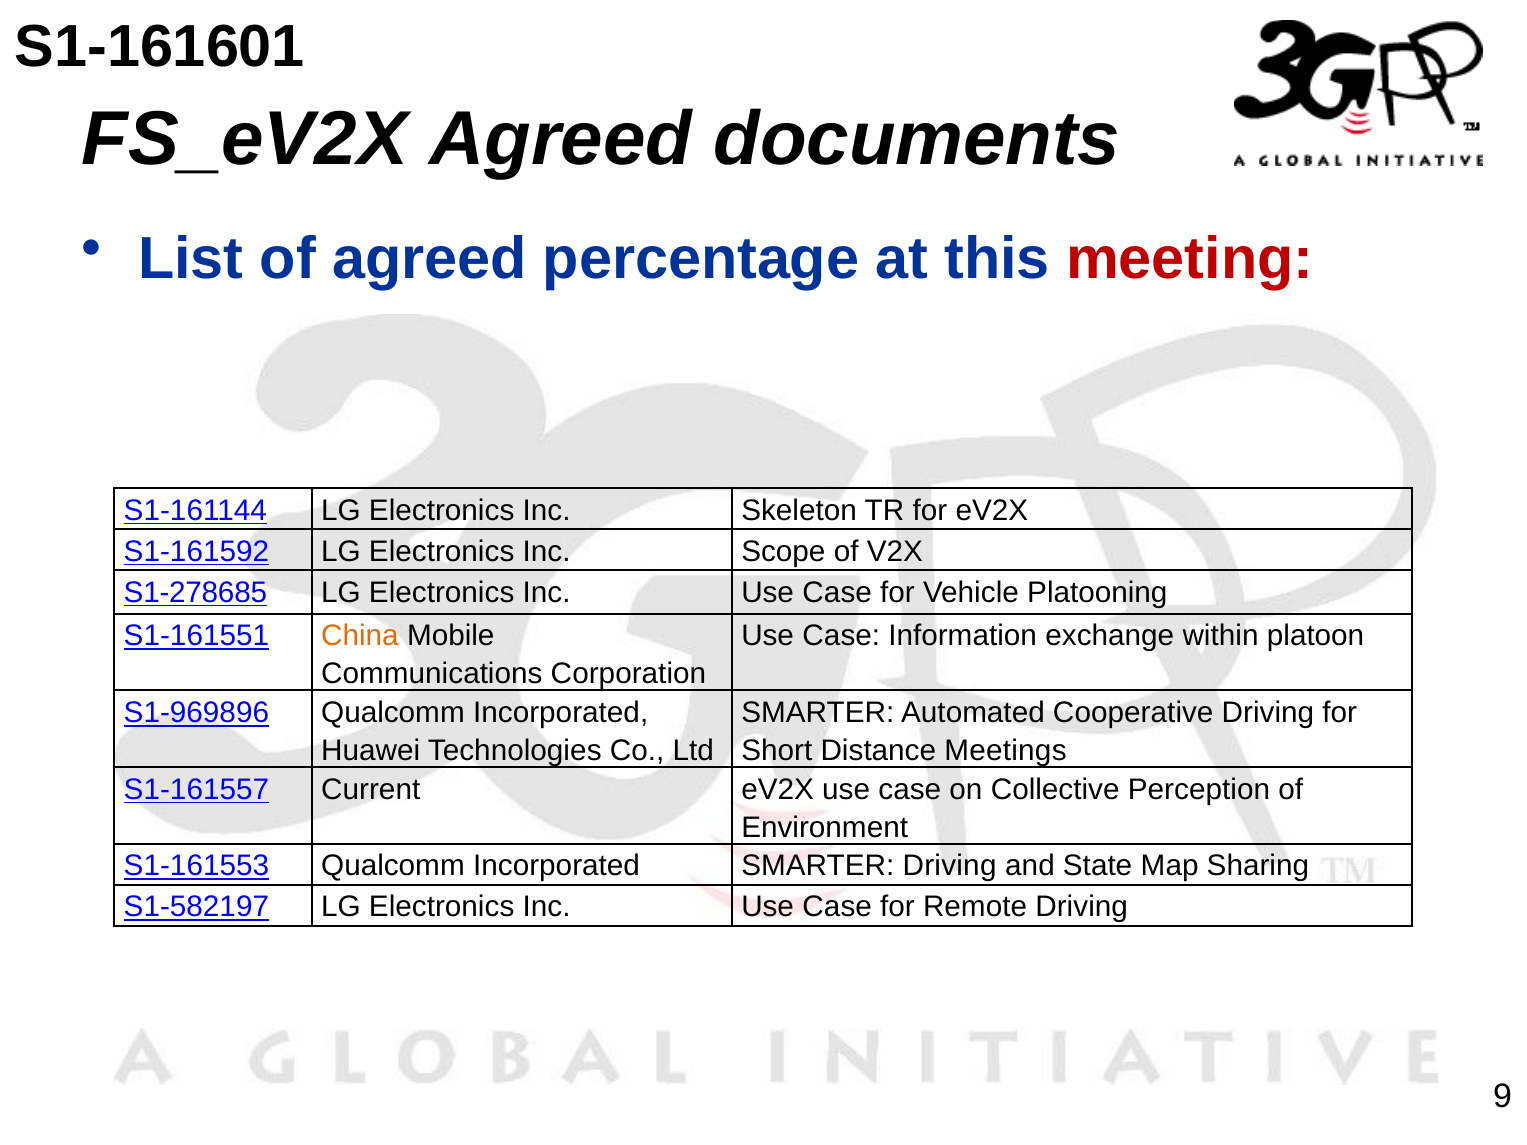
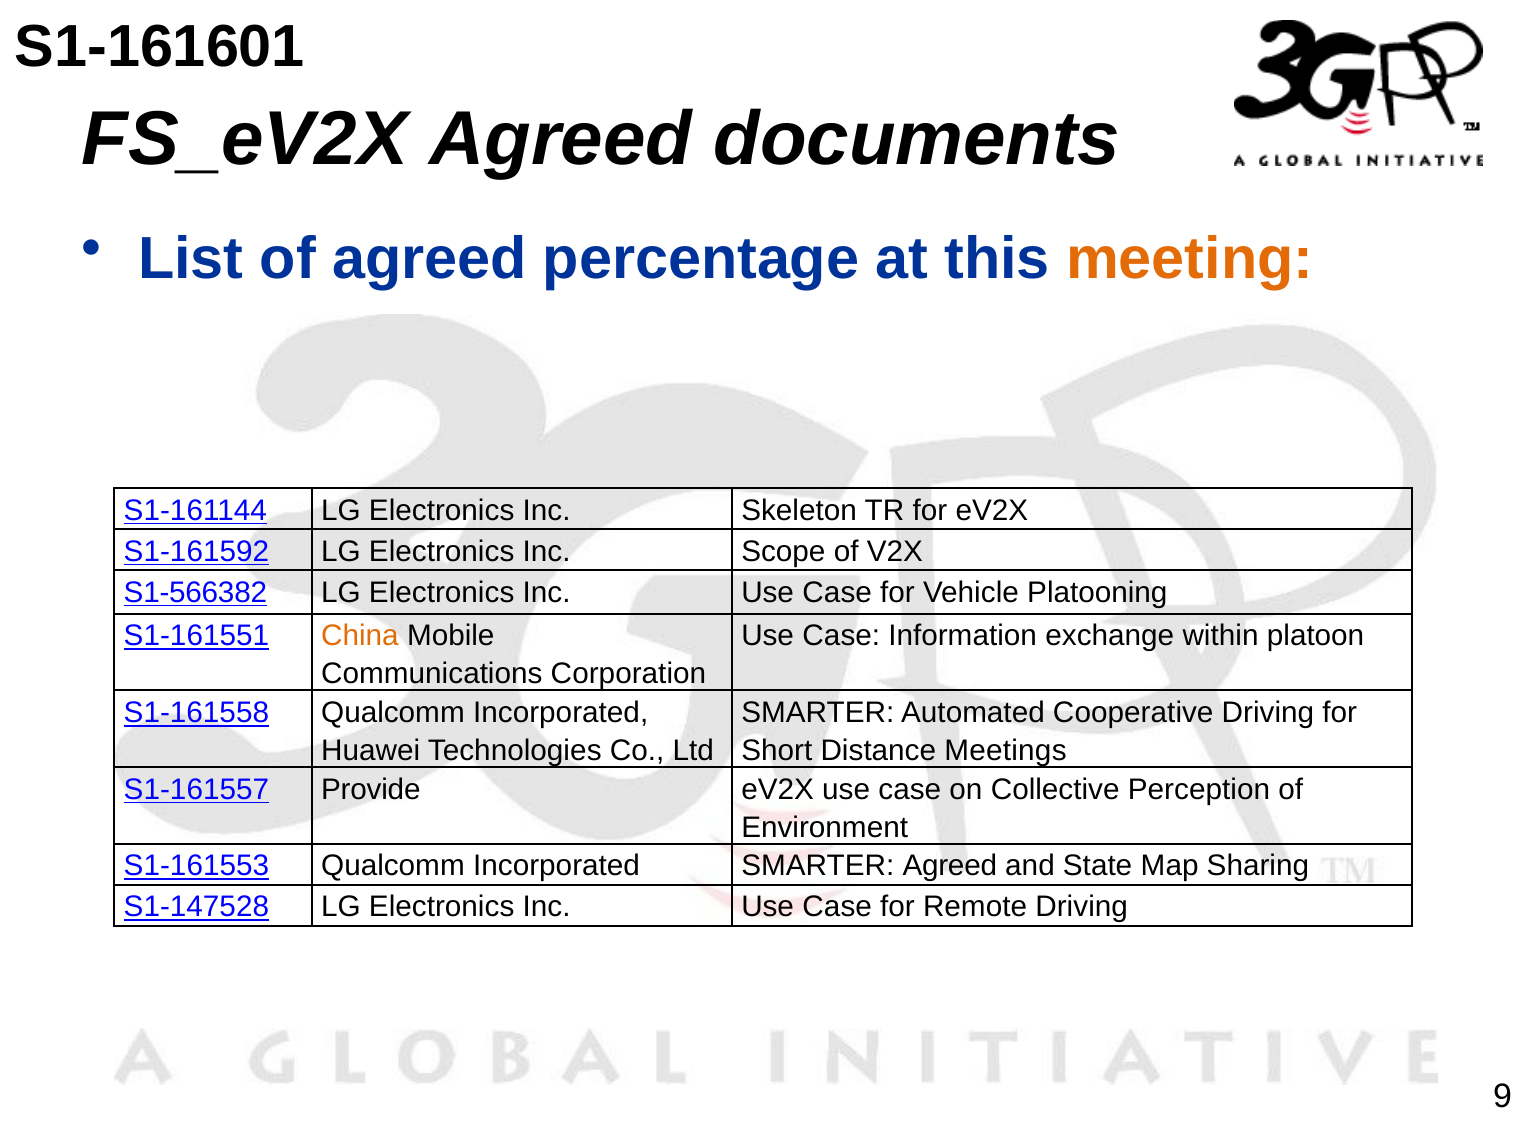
meeting colour: red -> orange
S1-278685: S1-278685 -> S1-566382
S1-969896: S1-969896 -> S1-161558
Current: Current -> Provide
SMARTER Driving: Driving -> Agreed
S1-582197: S1-582197 -> S1-147528
